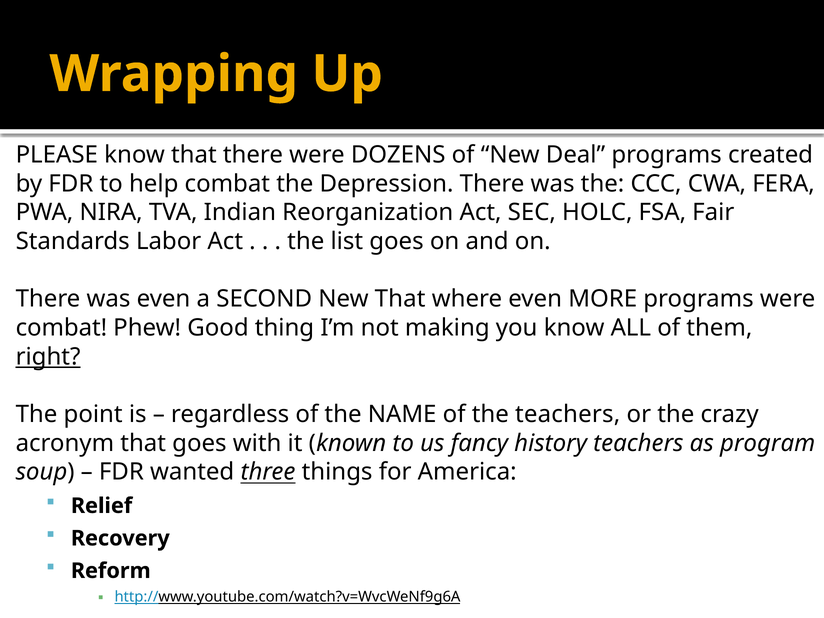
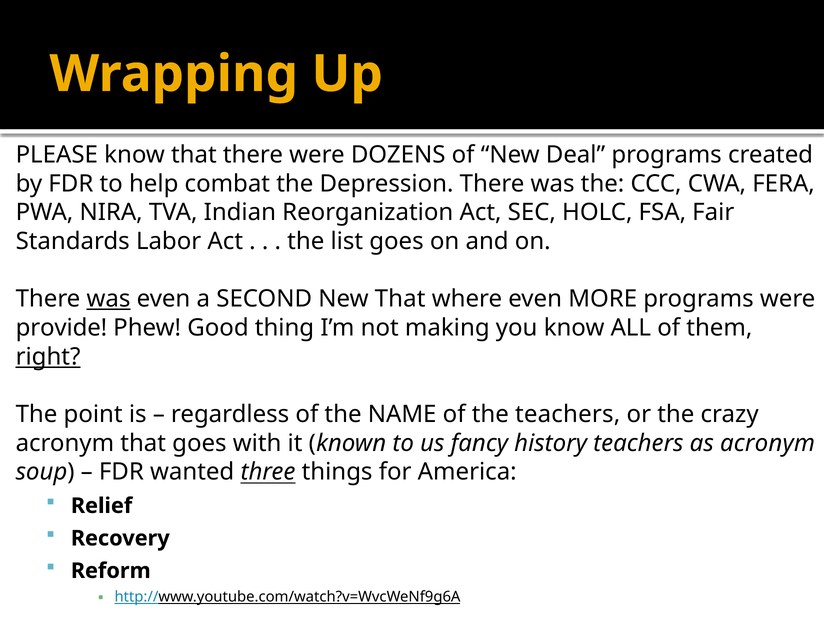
was at (109, 299) underline: none -> present
combat at (61, 328): combat -> provide
as program: program -> acronym
